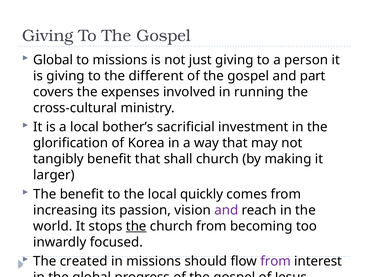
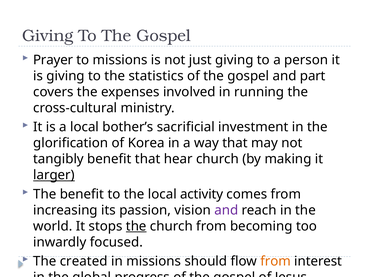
Global at (53, 60): Global -> Prayer
different: different -> statistics
shall: shall -> hear
larger underline: none -> present
quickly: quickly -> activity
from at (276, 261) colour: purple -> orange
